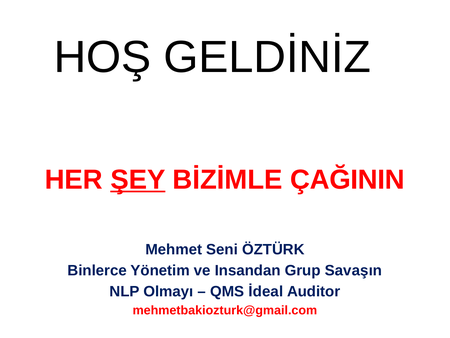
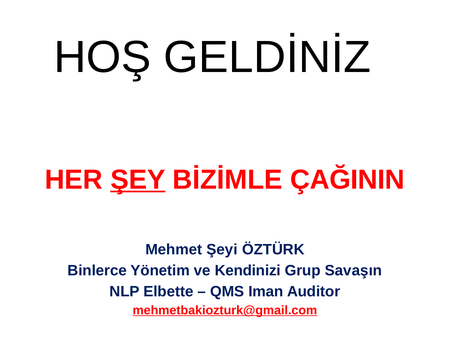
Seni: Seni -> Şeyi
Insandan: Insandan -> Kendinizi
Olmayı: Olmayı -> Elbette
İdeal: İdeal -> Iman
mehmetbakiozturk@gmail.com underline: none -> present
